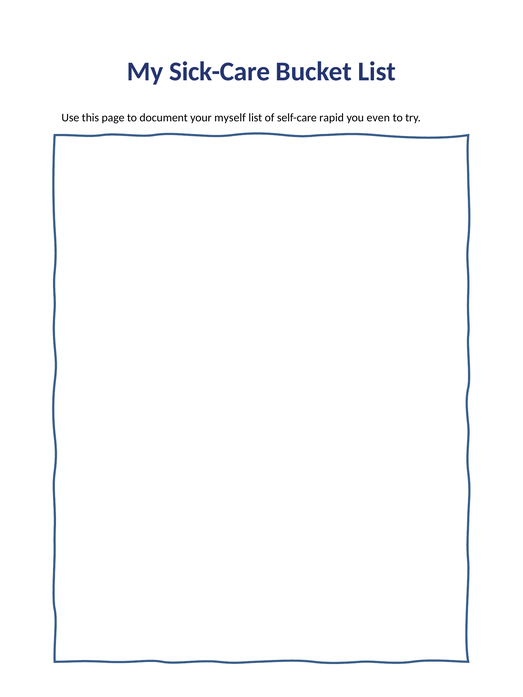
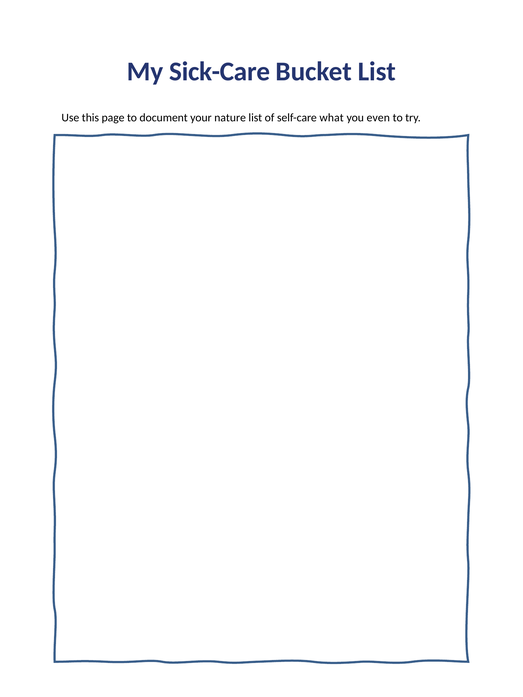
myself: myself -> nature
rapid: rapid -> what
